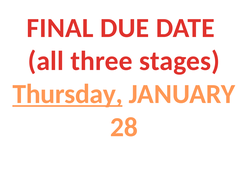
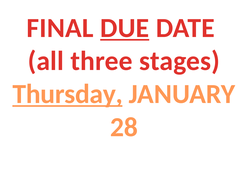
DUE underline: none -> present
